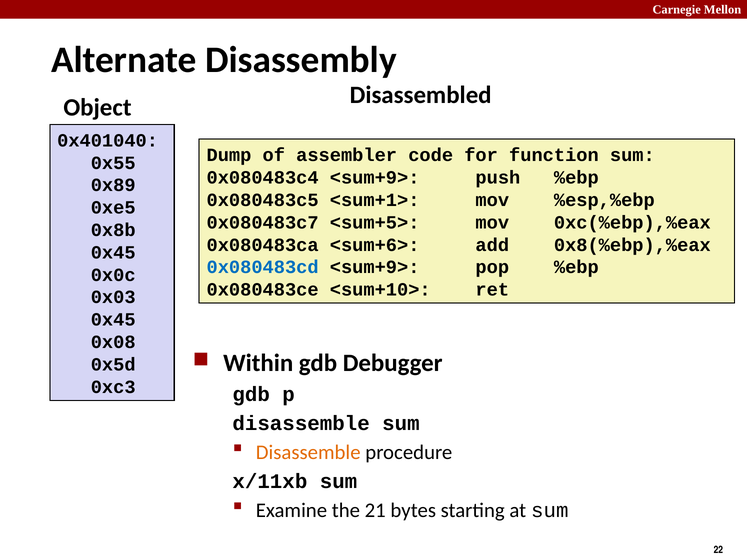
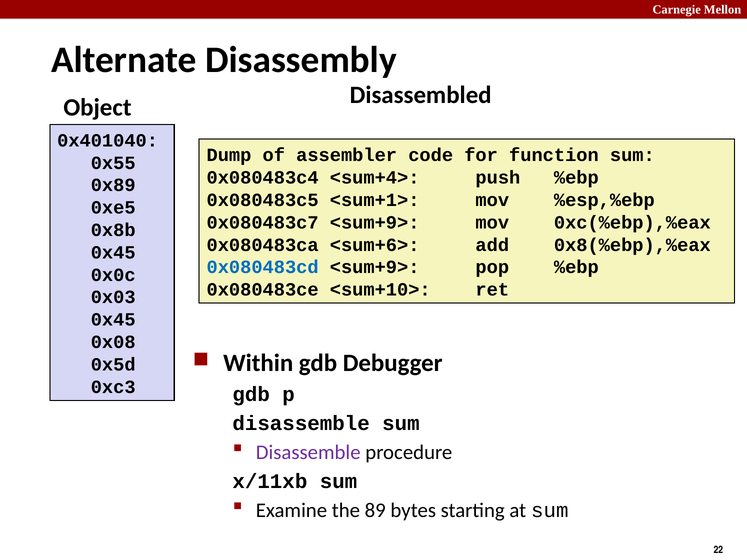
0x080483c4 <sum+9>: <sum+9> -> <sum+4>
0x080483c7 <sum+5>: <sum+5> -> <sum+9>
Disassemble at (308, 453) colour: orange -> purple
21: 21 -> 89
